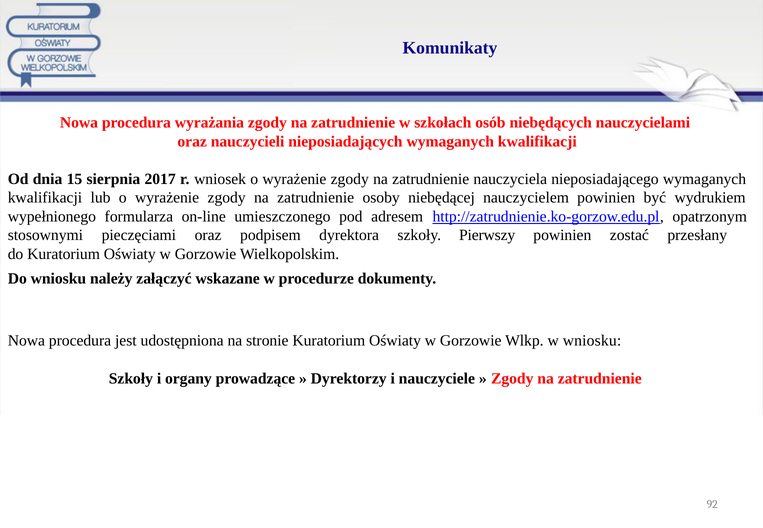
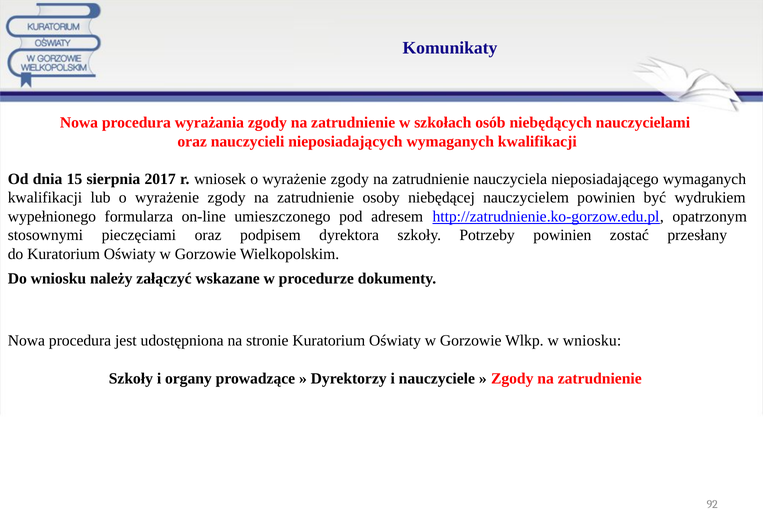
Pierwszy: Pierwszy -> Potrzeby
